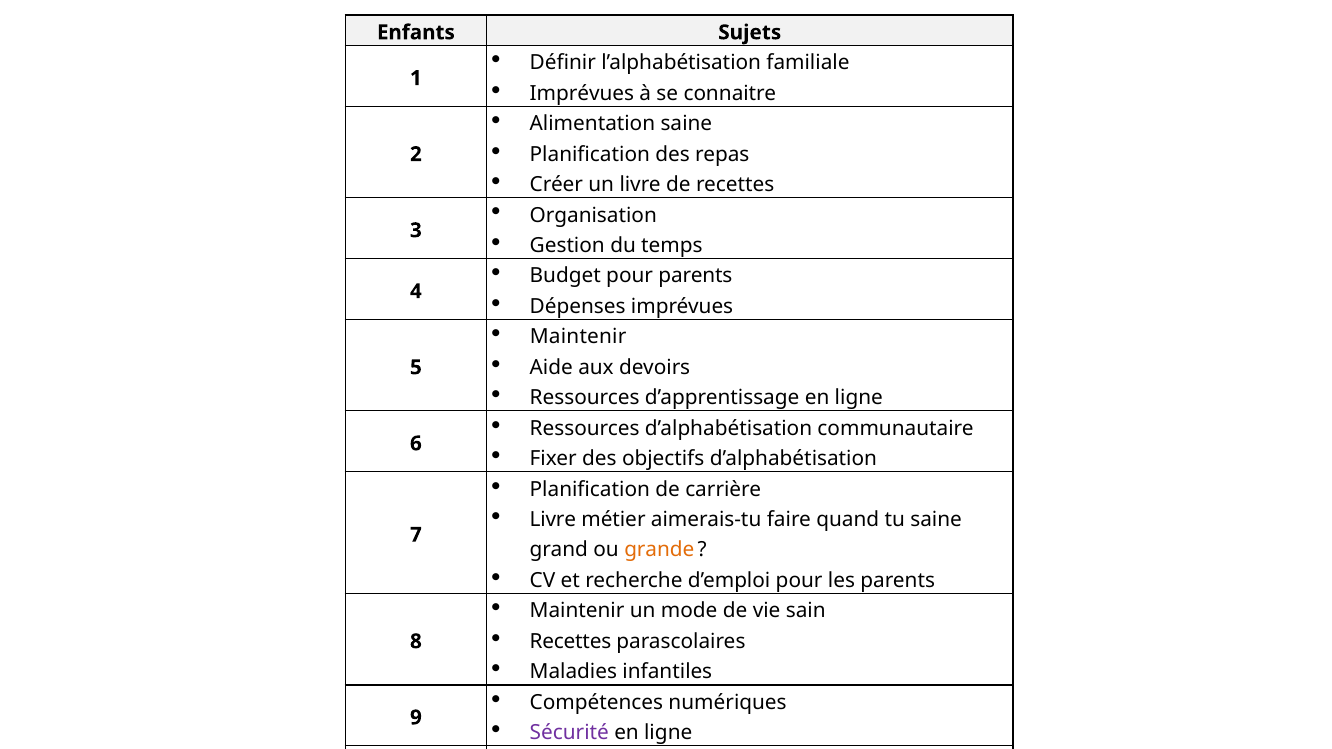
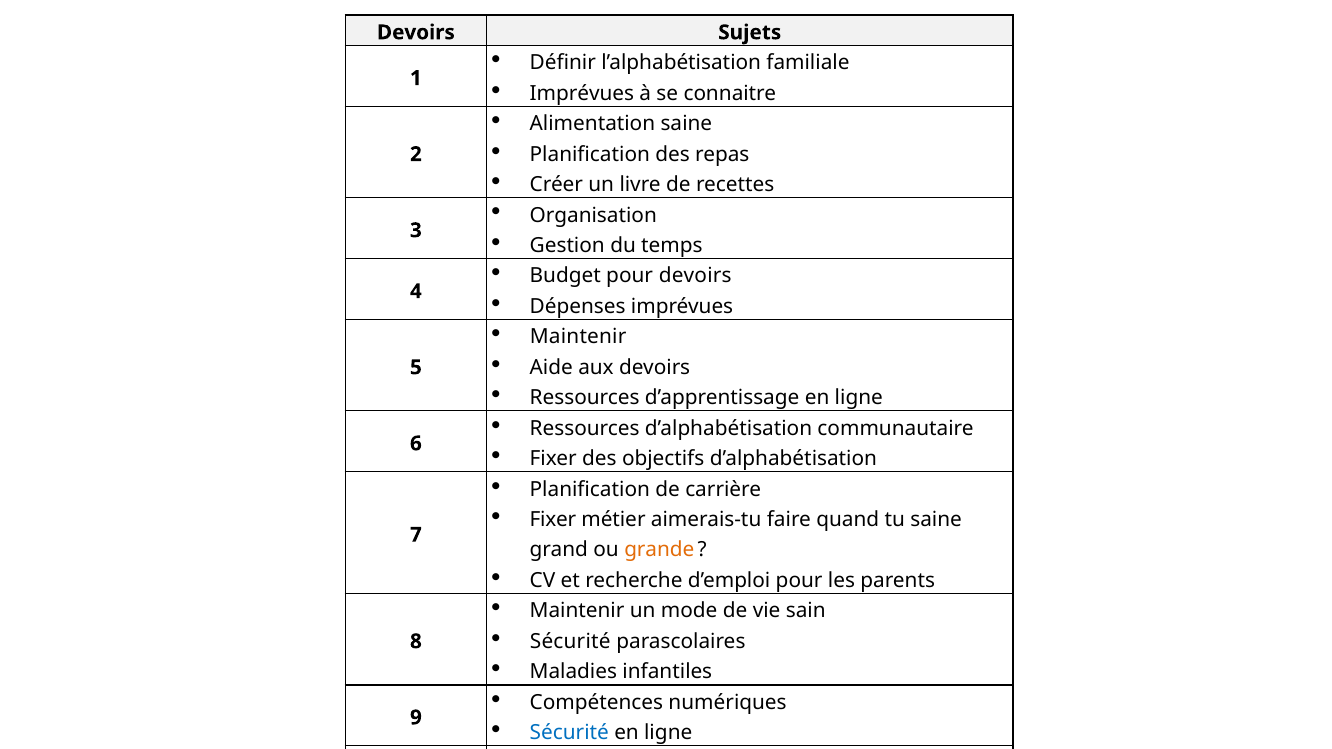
Enfants at (416, 32): Enfants -> Devoirs
pour parents: parents -> devoirs
Livre at (553, 520): Livre -> Fixer
Recettes at (570, 642): Recettes -> Sécurité
Sécurité at (569, 733) colour: purple -> blue
